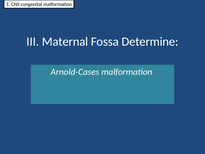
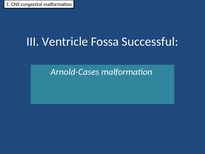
Maternal: Maternal -> Ventricle
Determine: Determine -> Successful
